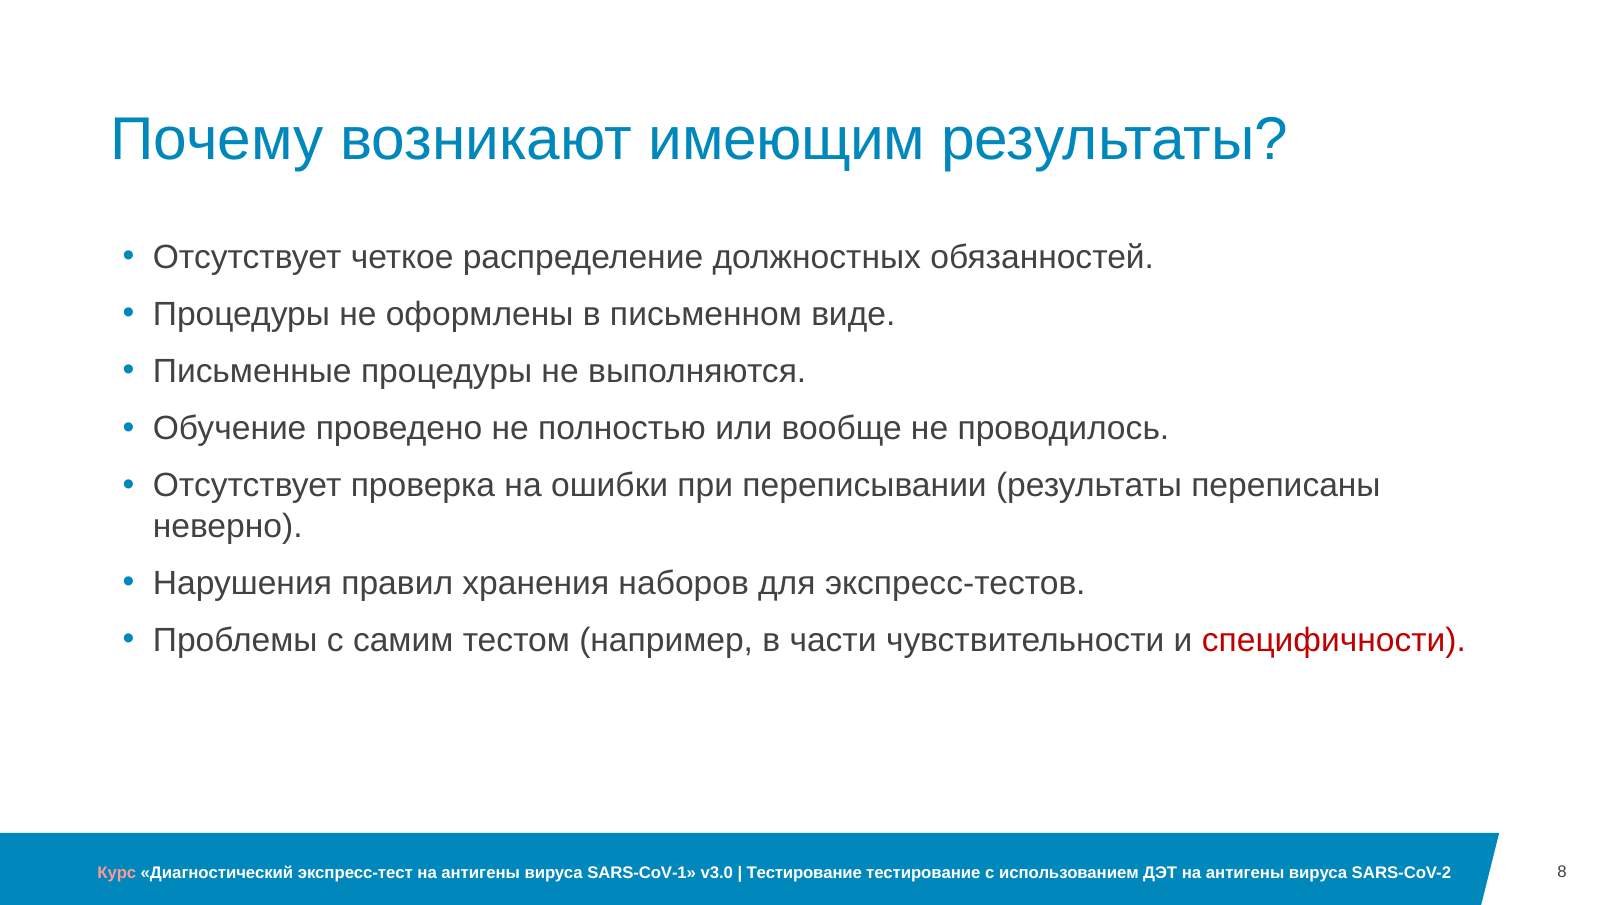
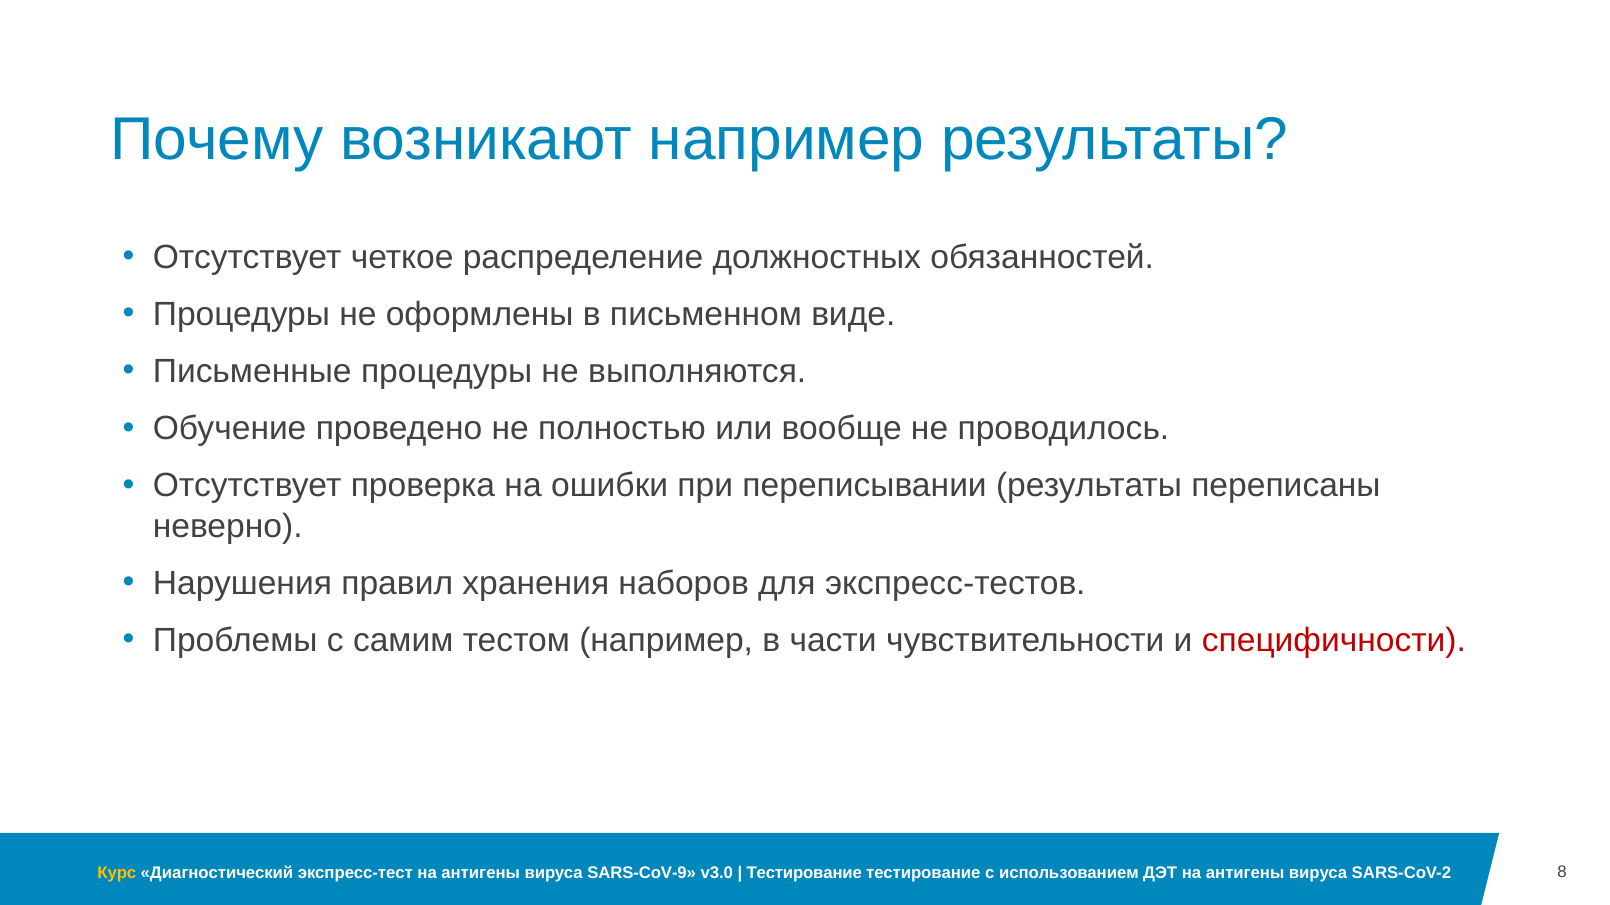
возникают имеющим: имеющим -> например
Курс colour: pink -> yellow
SARS-CoV-1: SARS-CoV-1 -> SARS-CoV-9
